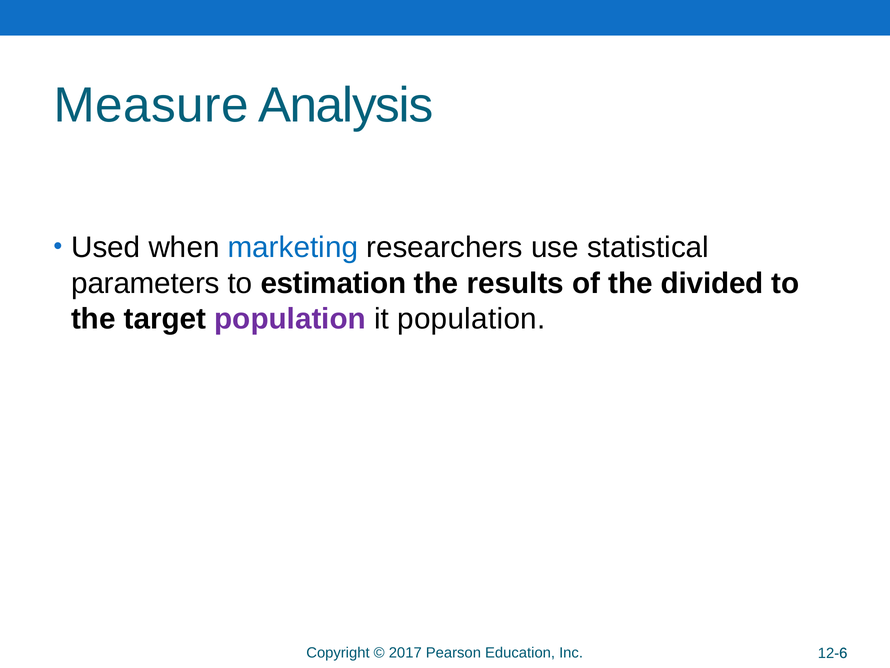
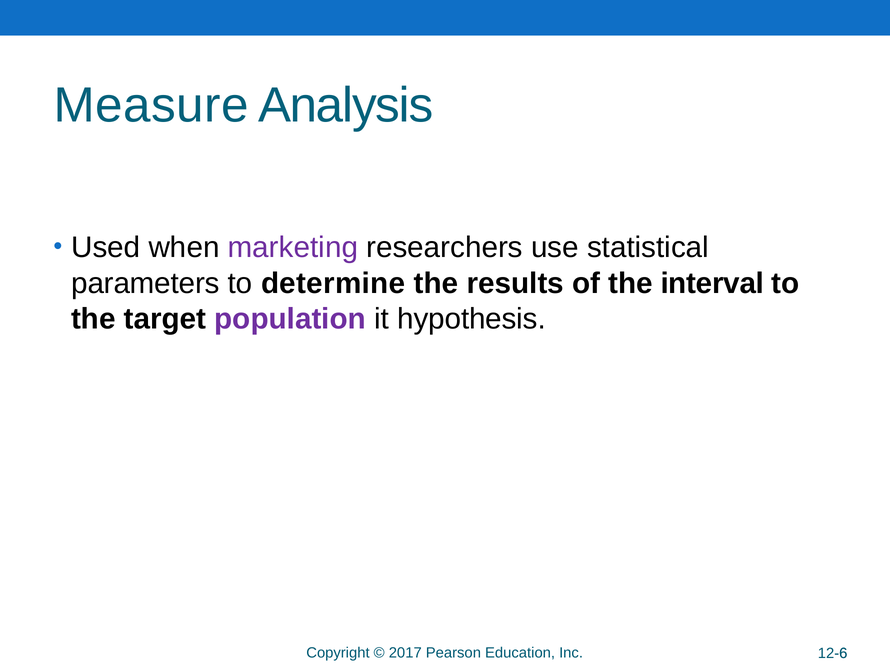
marketing colour: blue -> purple
estimation: estimation -> determine
divided: divided -> interval
it population: population -> hypothesis
